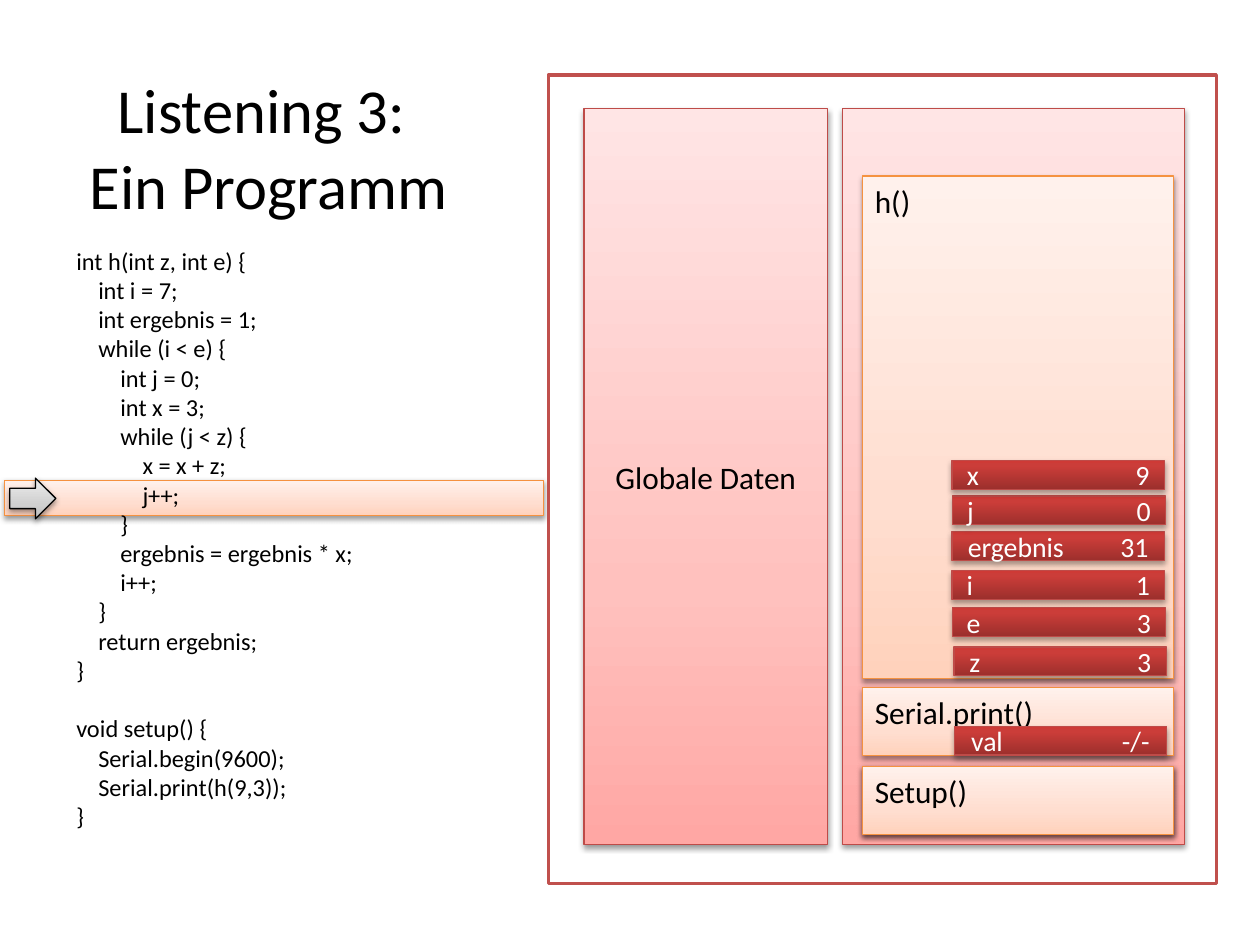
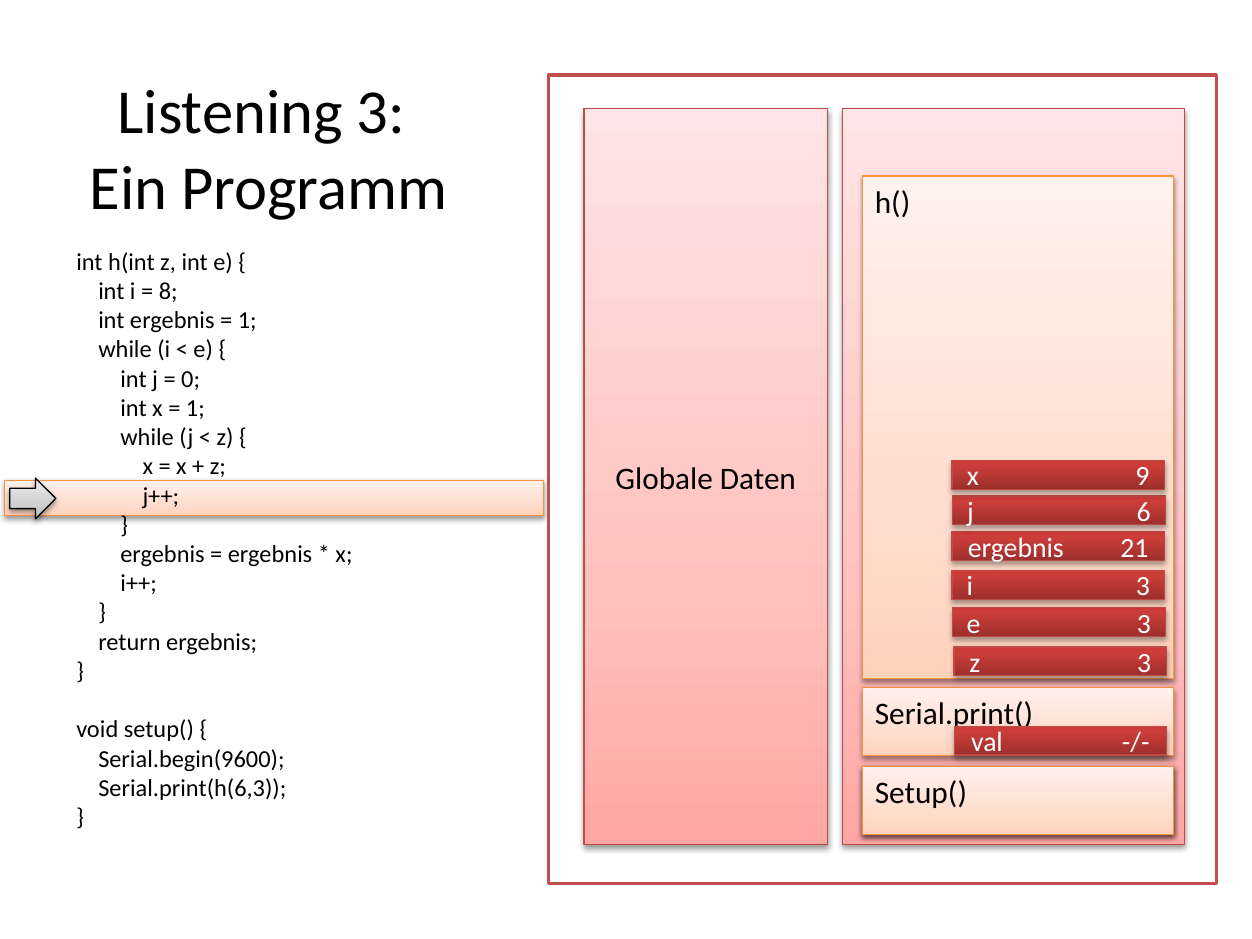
7: 7 -> 8
3 at (195, 408): 3 -> 1
j 0: 0 -> 6
31: 31 -> 21
i 1: 1 -> 3
Serial.print(h(9,3: Serial.print(h(9,3 -> Serial.print(h(6,3
